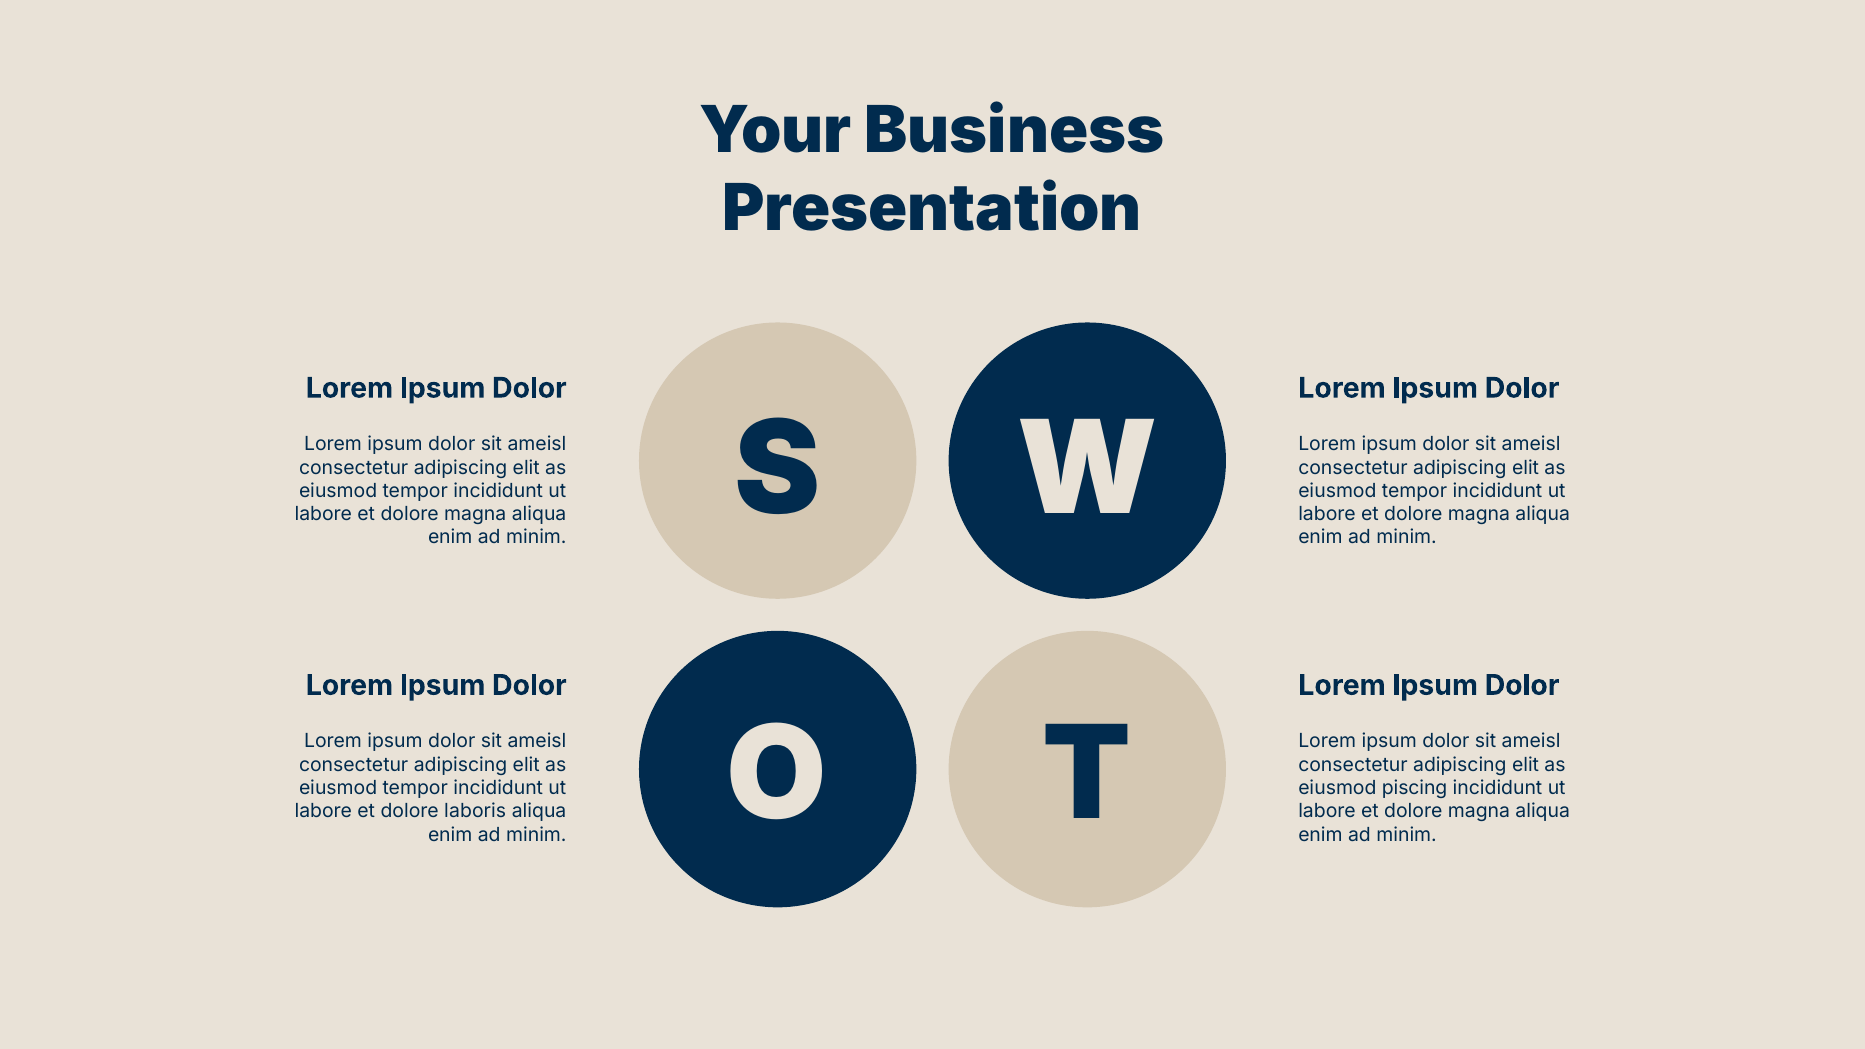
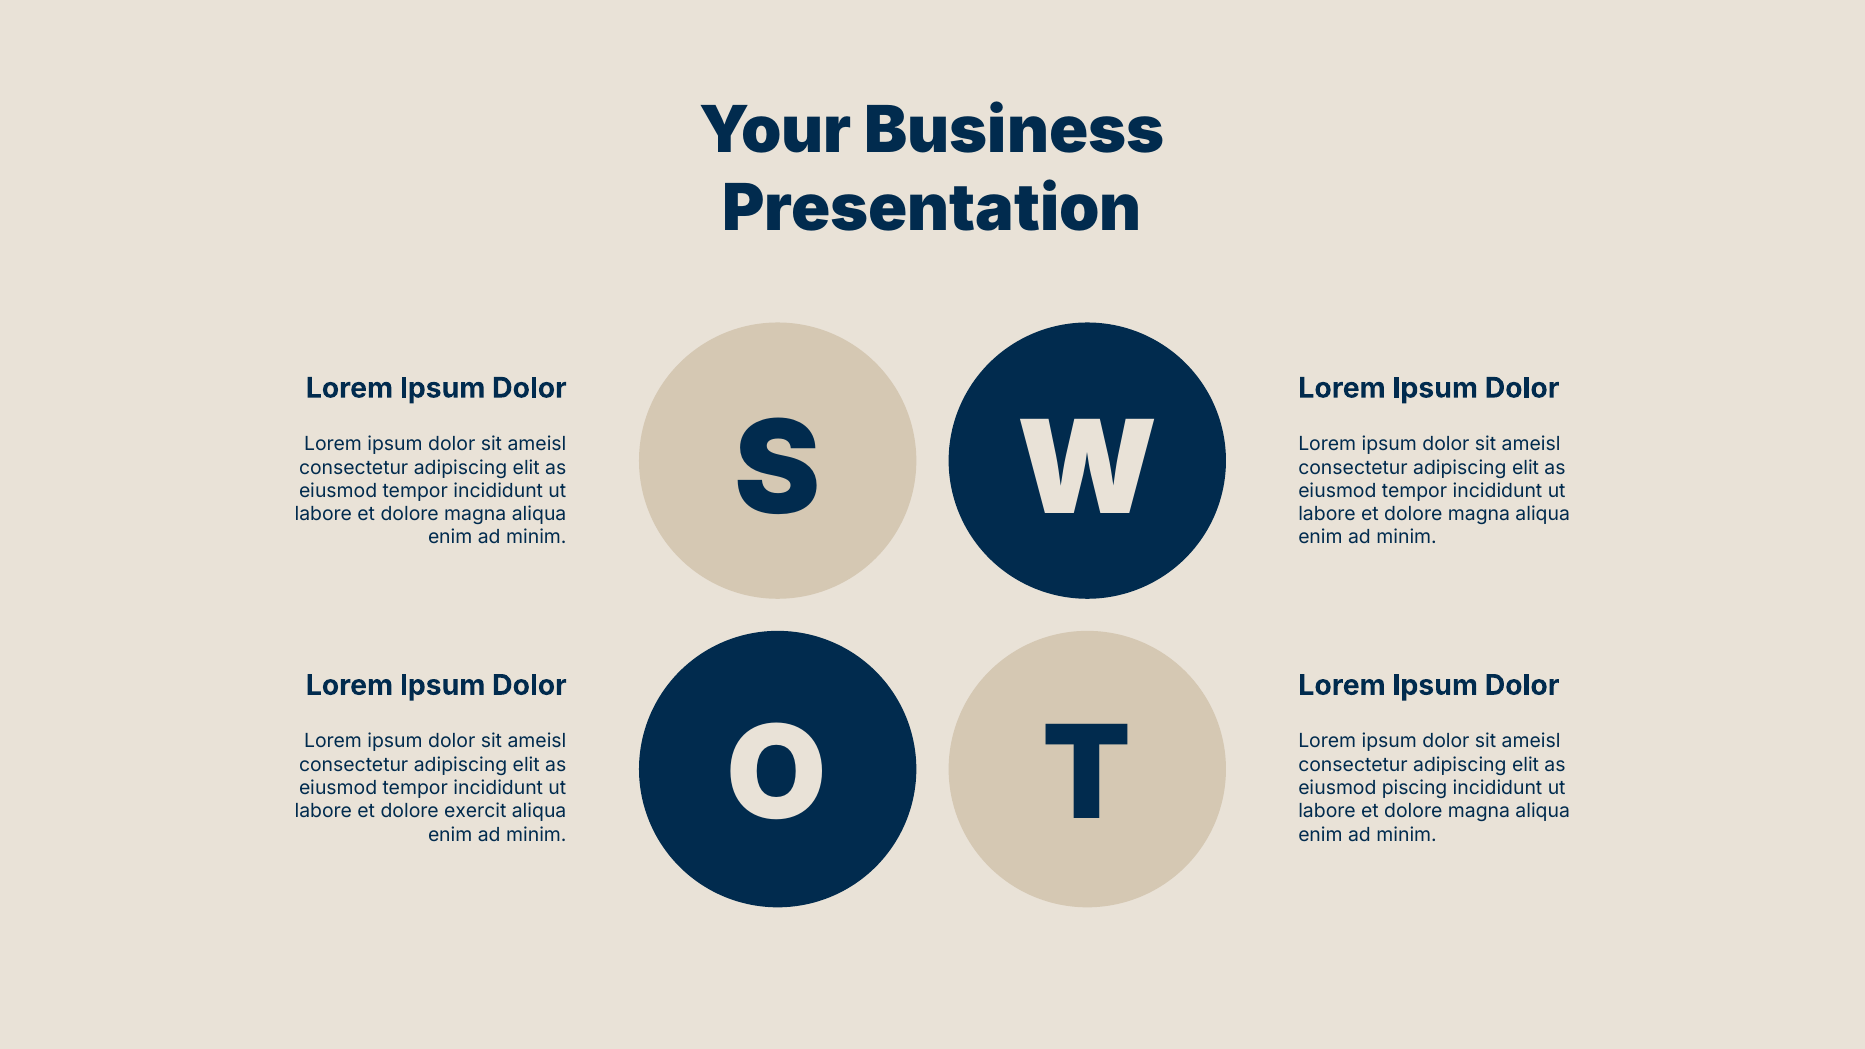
laboris: laboris -> exercit
